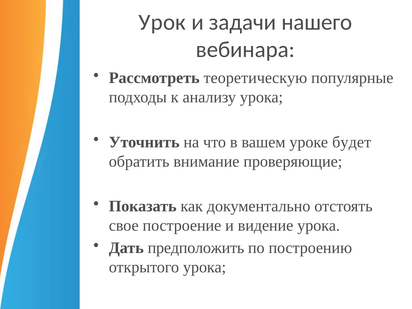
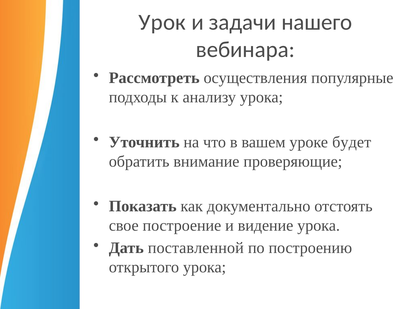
теоретическую: теоретическую -> осуществления
предположить: предположить -> поставленной
